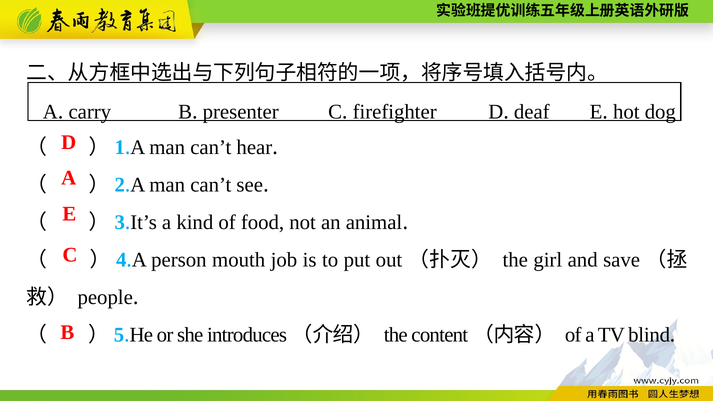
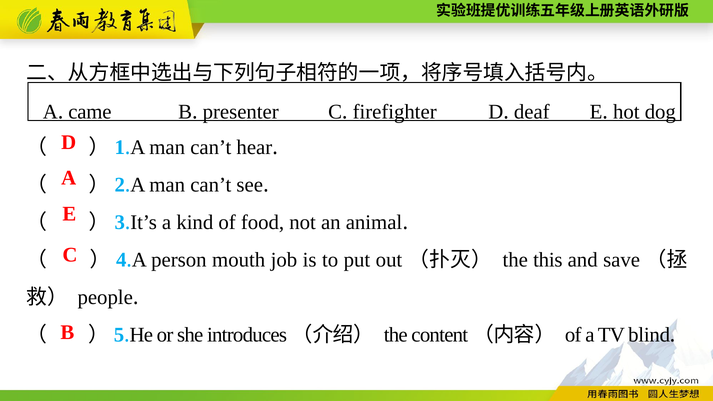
carry: carry -> came
girl: girl -> this
